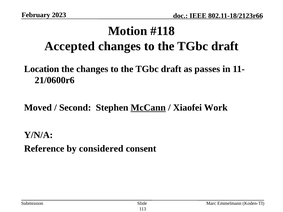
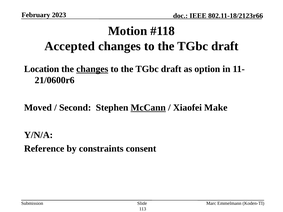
changes at (92, 69) underline: none -> present
passes: passes -> option
Work: Work -> Make
considered: considered -> constraints
